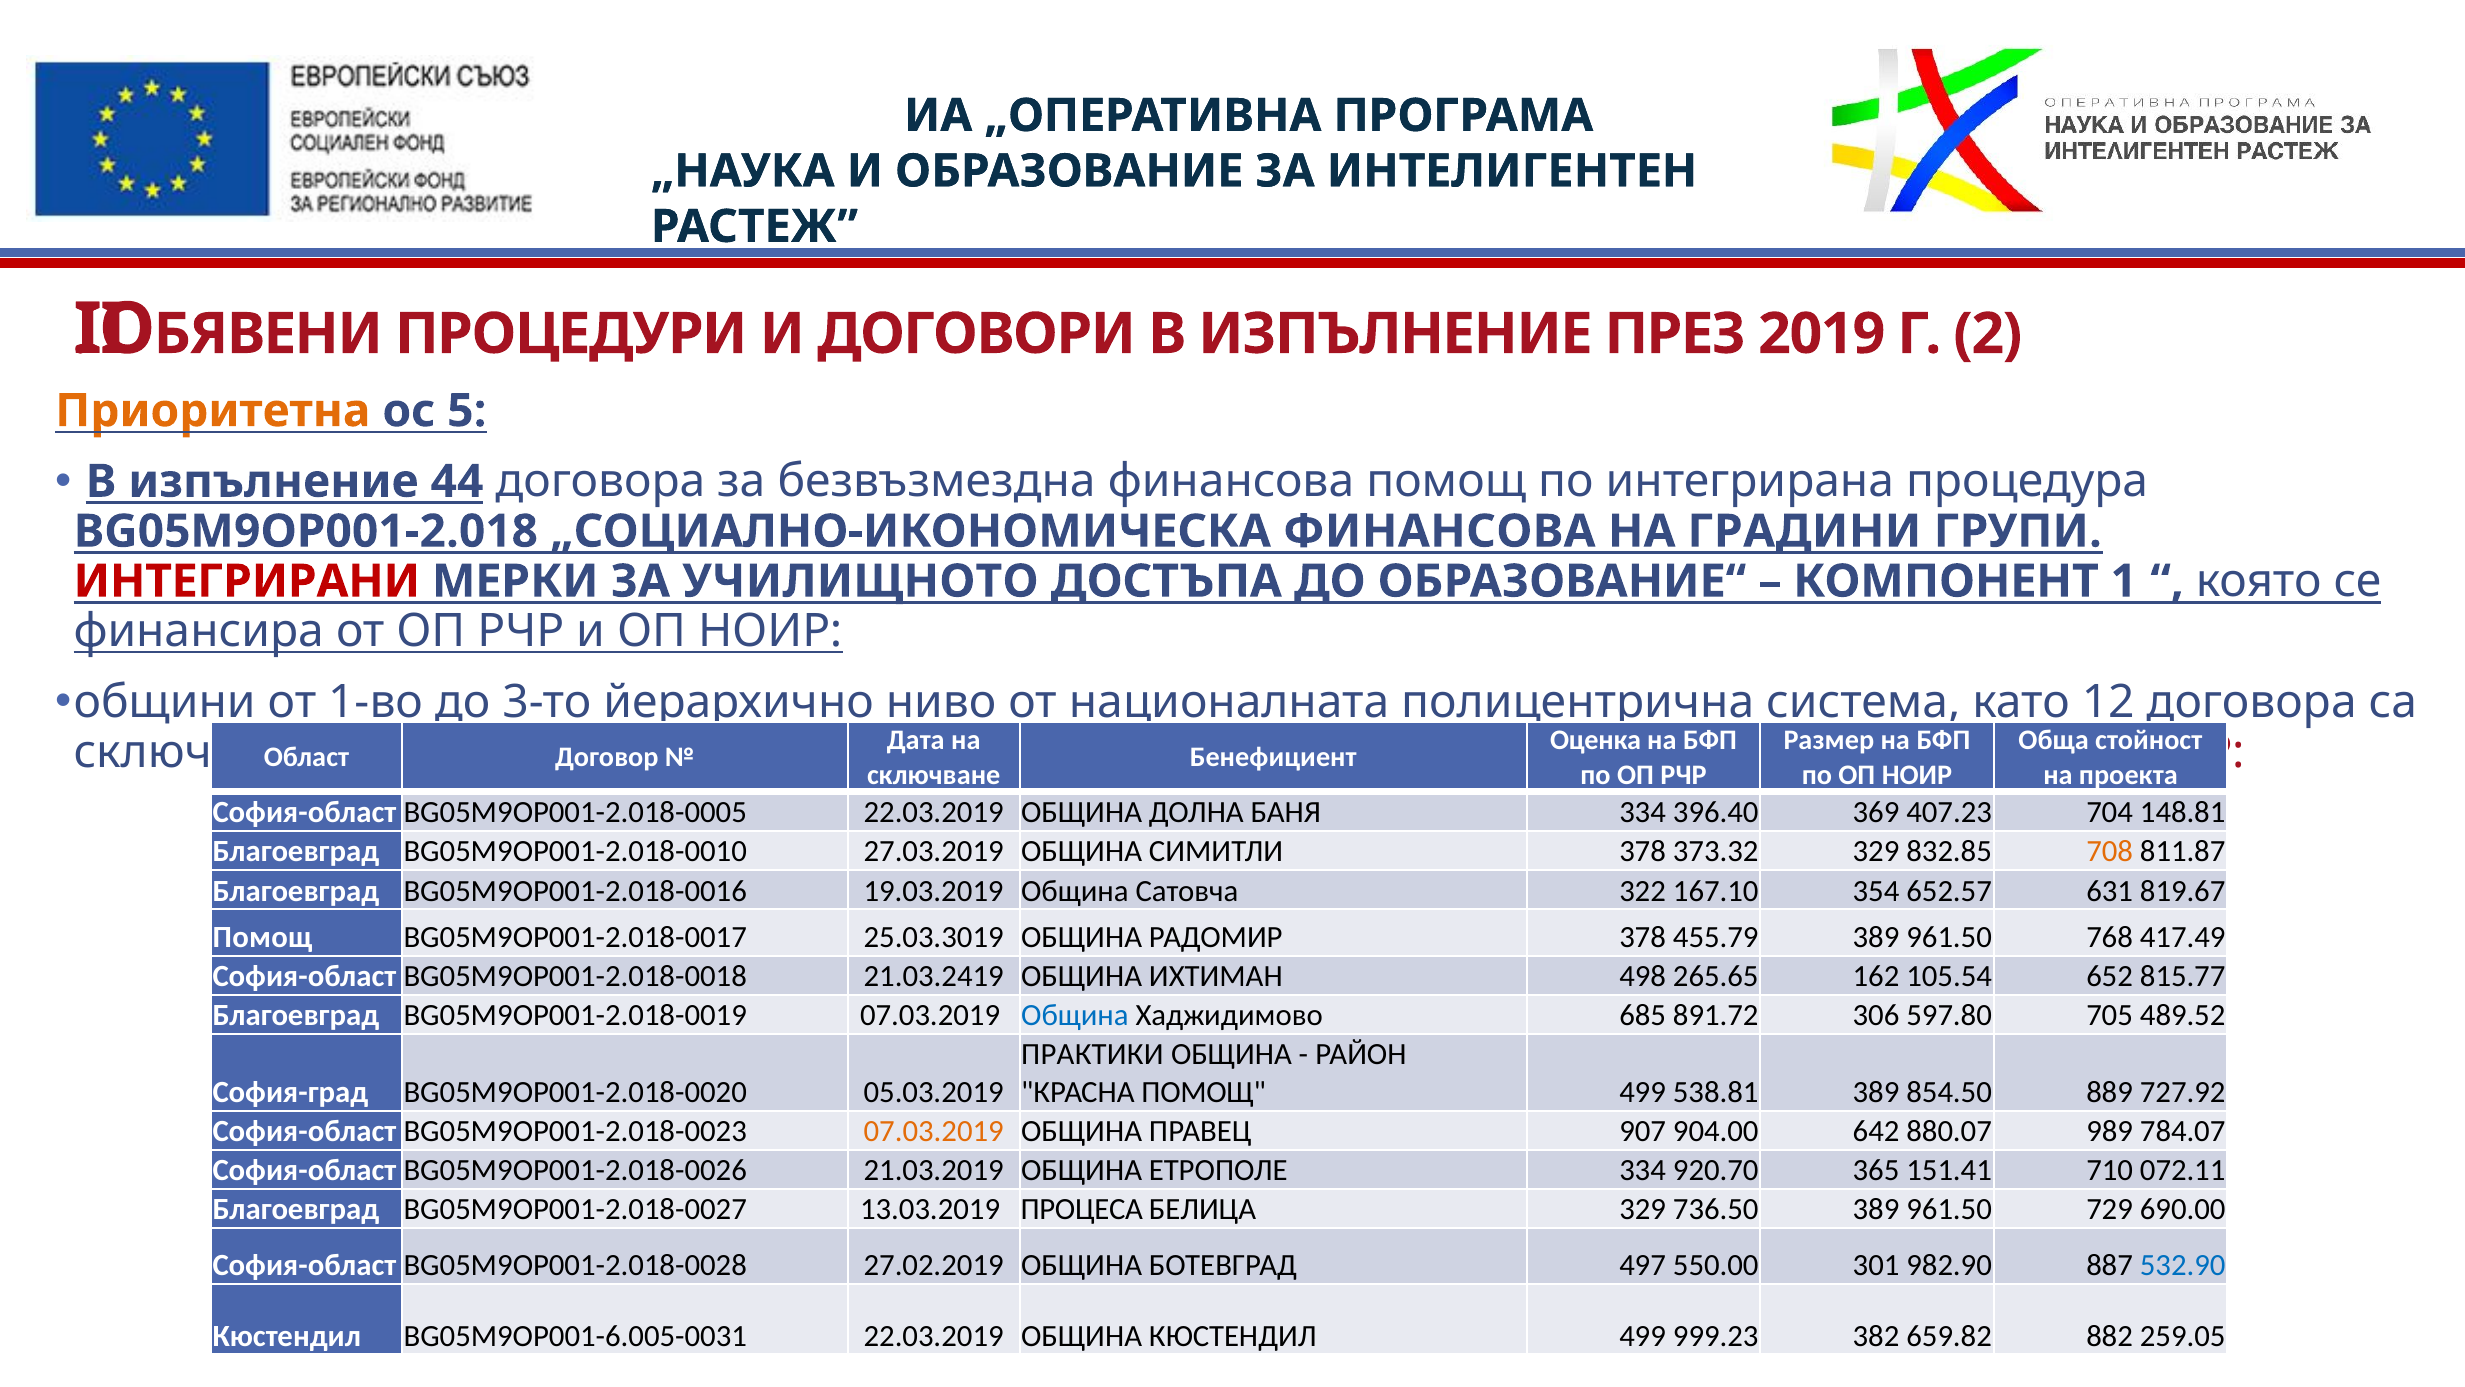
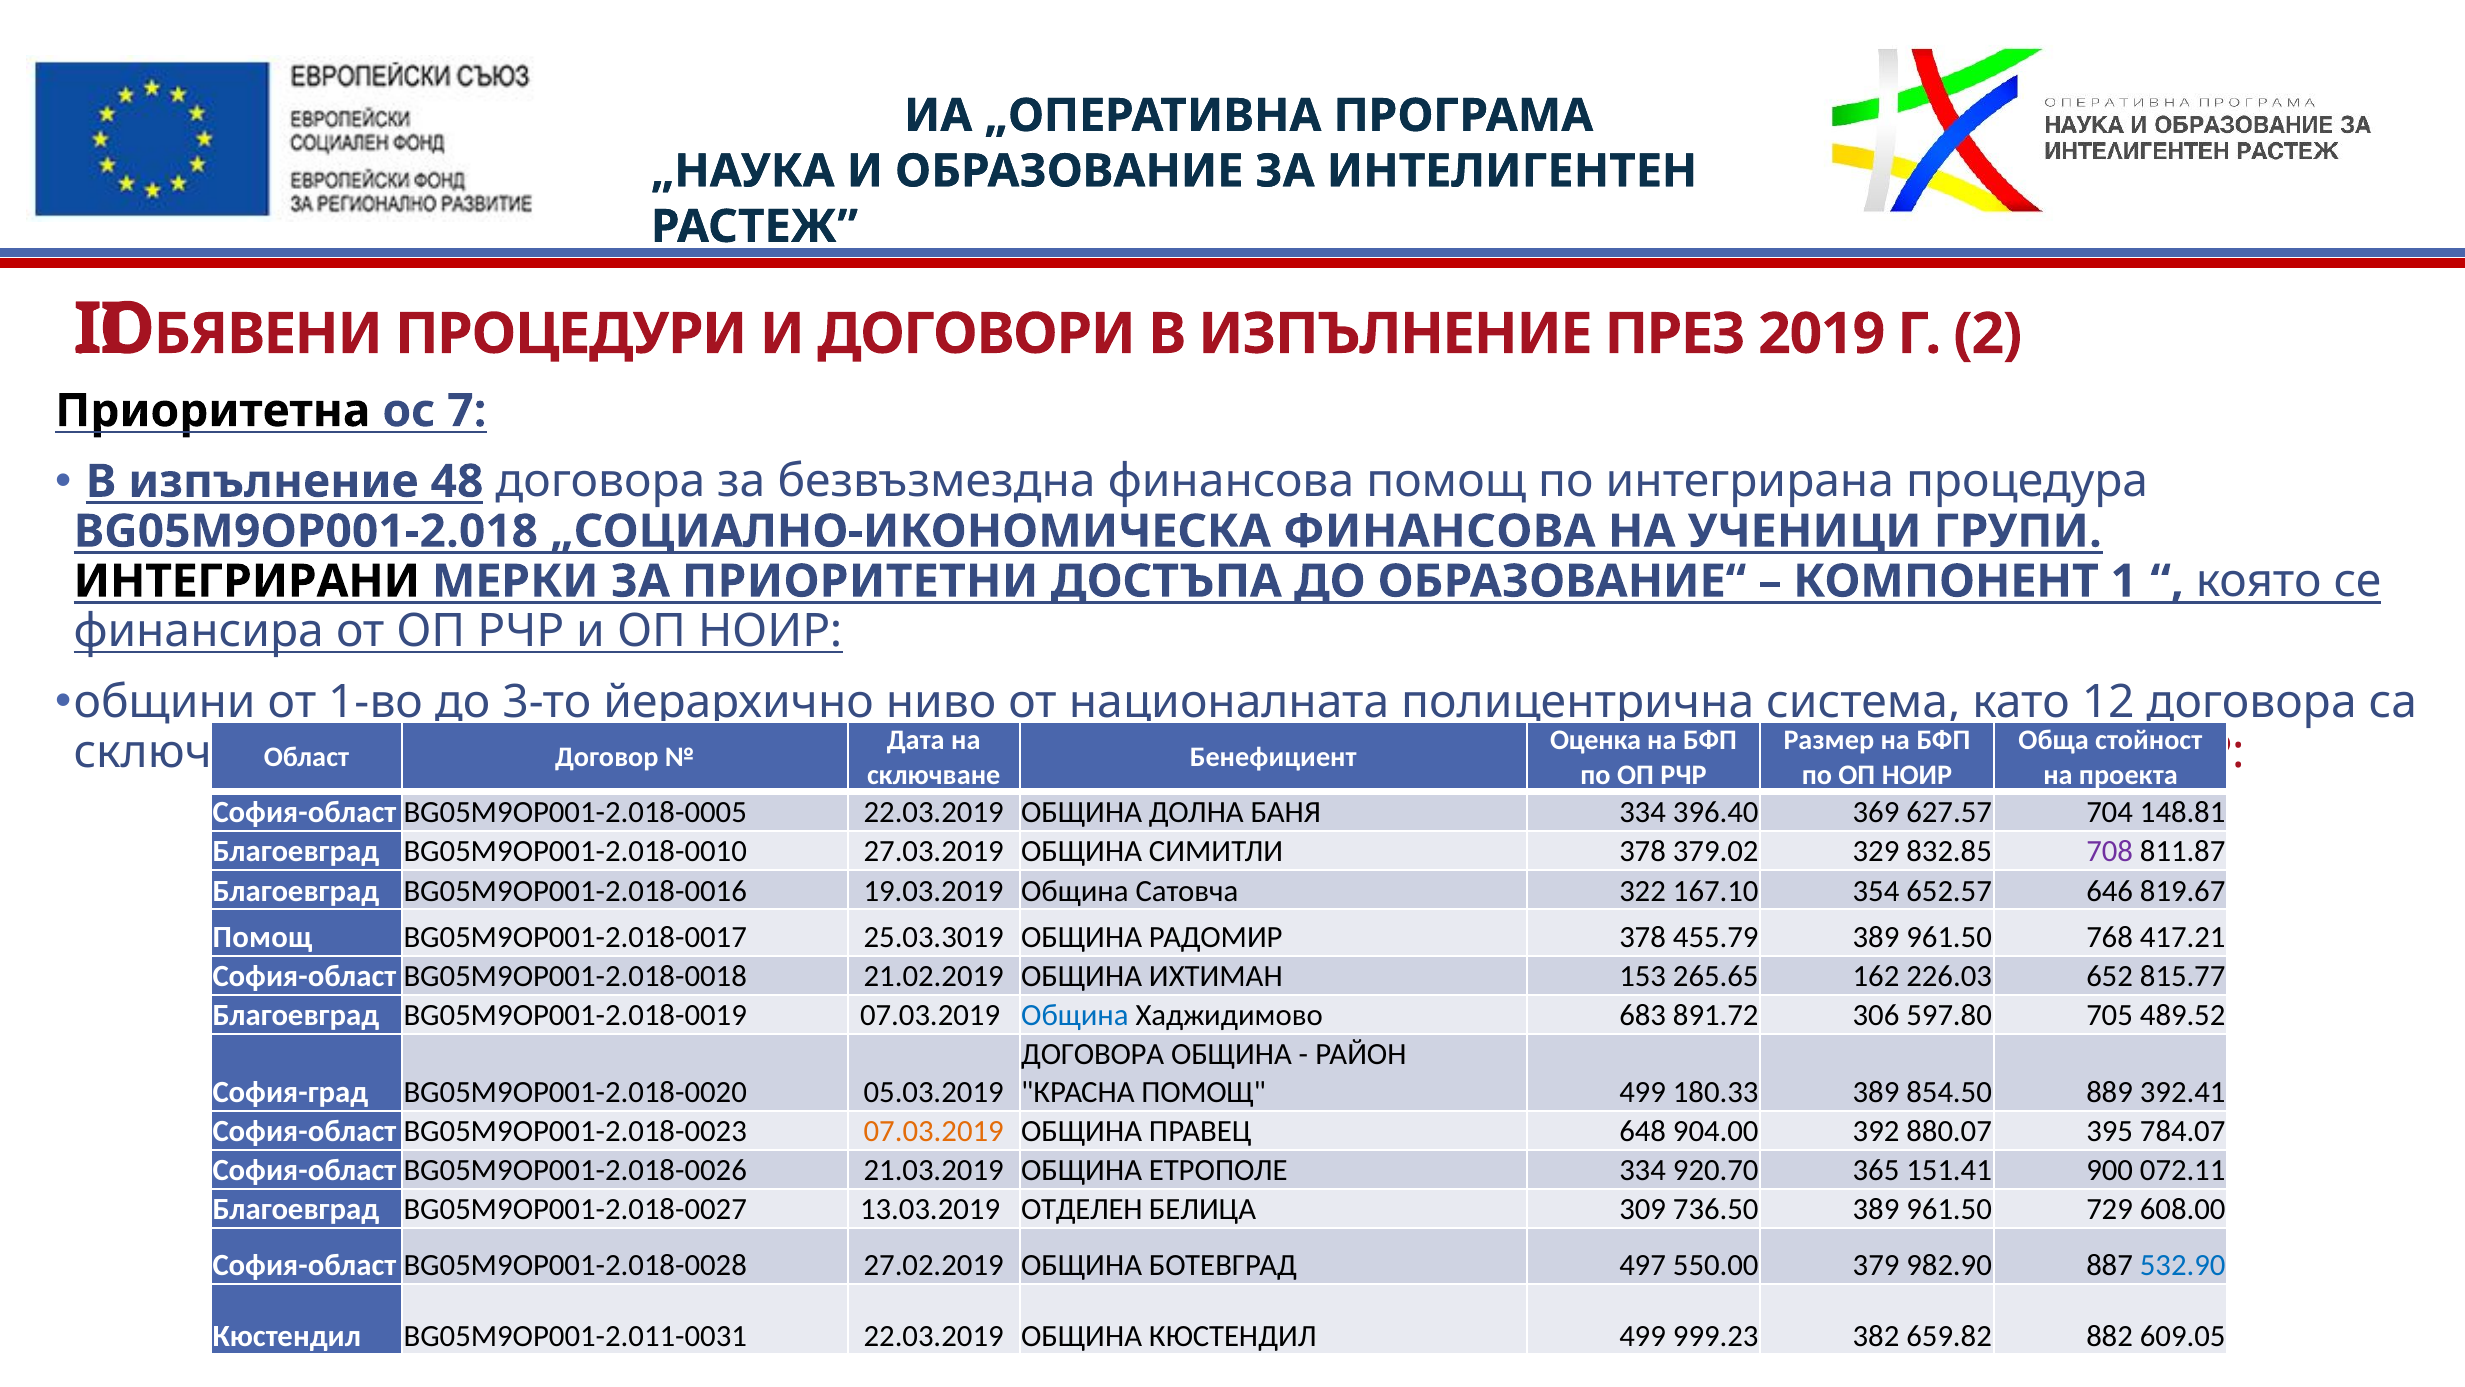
Приоритетна colour: orange -> black
5: 5 -> 7
44: 44 -> 48
ГРАДИНИ: ГРАДИНИ -> УЧЕНИЦИ
ИНТЕГРИРАНИ colour: red -> black
УЧИЛИЩНОТО: УЧИЛИЩНОТО -> ПРИОРИТЕТНИ
407.23: 407.23 -> 627.57
373.32: 373.32 -> 379.02
708 colour: orange -> purple
631: 631 -> 646
417.49: 417.49 -> 417.21
21.03.2419: 21.03.2419 -> 21.02.2019
498: 498 -> 153
105.54: 105.54 -> 226.03
685: 685 -> 683
ПРАКТИКИ at (1092, 1054): ПРАКТИКИ -> ДОГОВОРА
538.81: 538.81 -> 180.33
727.92: 727.92 -> 392.41
907: 907 -> 648
642: 642 -> 392
989: 989 -> 395
710: 710 -> 900
ПРОЦЕСА: ПРОЦЕСА -> ОТДЕЛЕН
БЕЛИЦА 329: 329 -> 309
690.00: 690.00 -> 608.00
301: 301 -> 379
BG05M9OP001-6.005-0031: BG05M9OP001-6.005-0031 -> BG05M9OP001-2.011-0031
259.05: 259.05 -> 609.05
